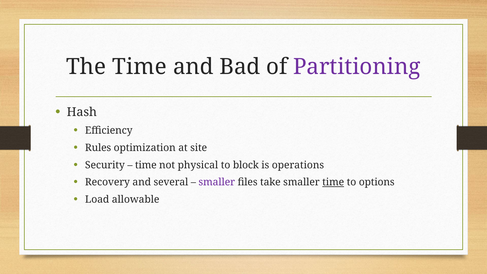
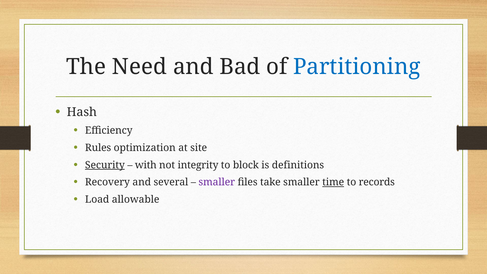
The Time: Time -> Need
Partitioning colour: purple -> blue
Security underline: none -> present
time at (146, 165): time -> with
physical: physical -> integrity
operations: operations -> definitions
options: options -> records
